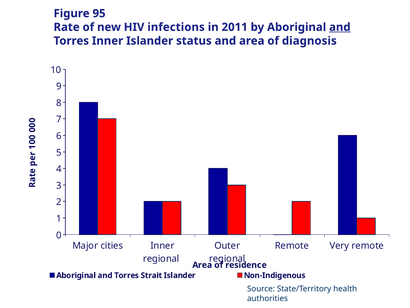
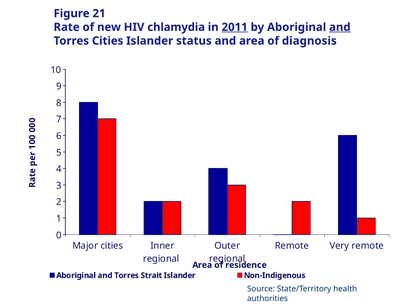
95: 95 -> 21
infections: infections -> chlamydia
2011 underline: none -> present
Torres Inner: Inner -> Cities
